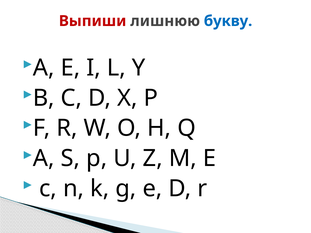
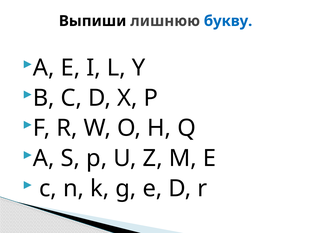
Выпиши colour: red -> black
